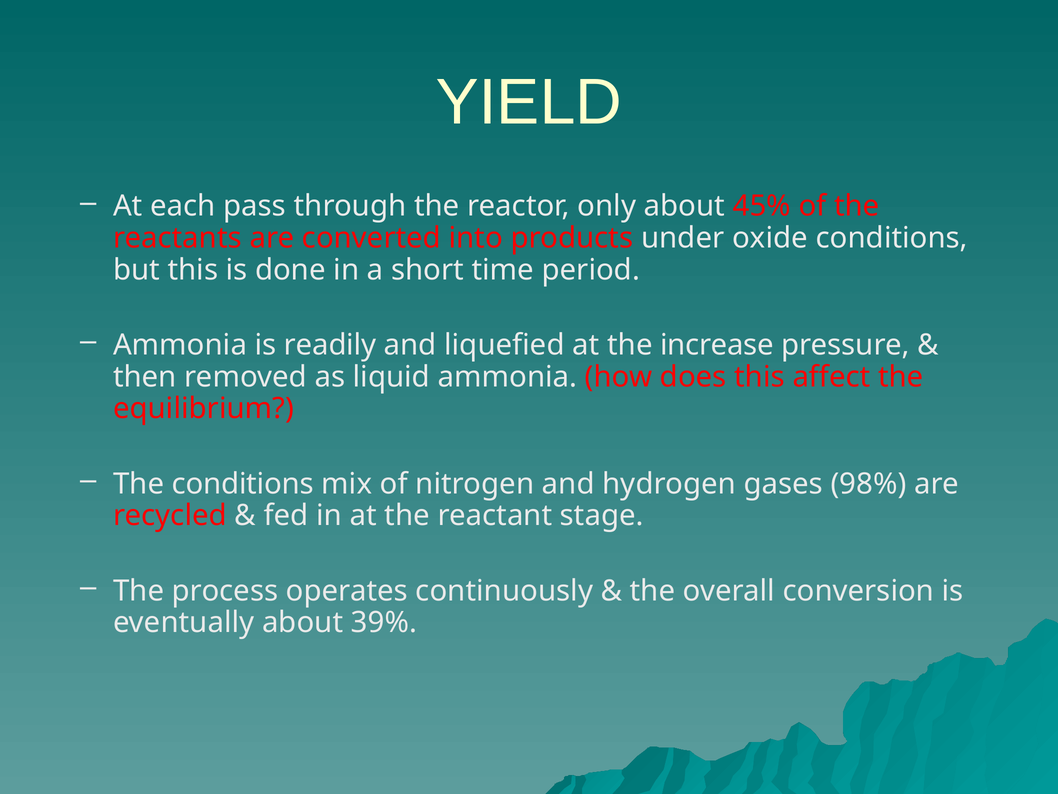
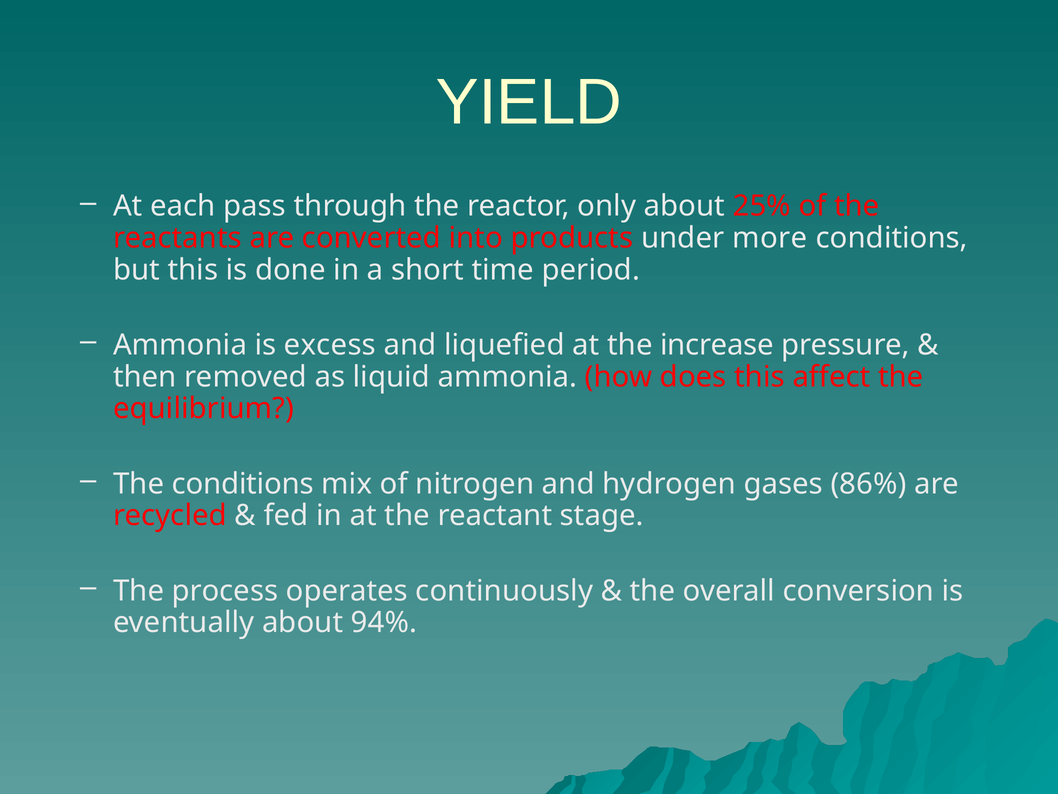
45%: 45% -> 25%
oxide: oxide -> more
readily: readily -> excess
98%: 98% -> 86%
39%: 39% -> 94%
